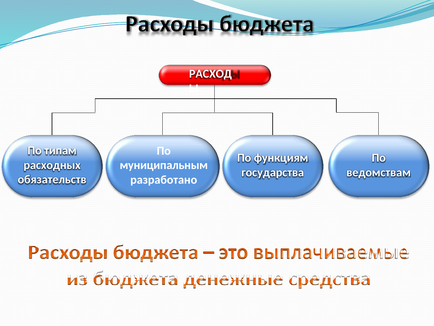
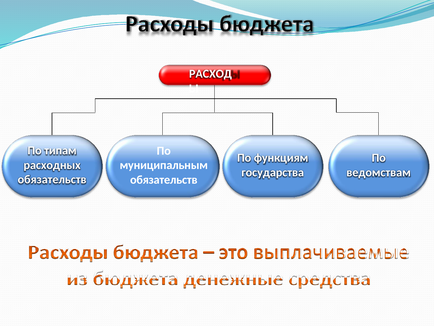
разработано at (164, 179): разработано -> обязательств
